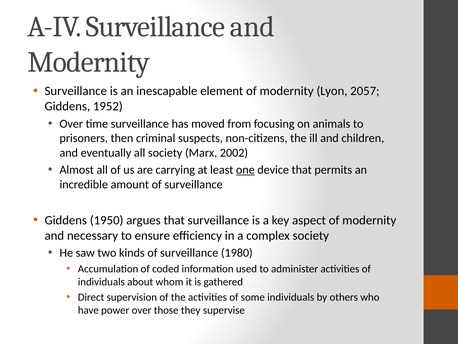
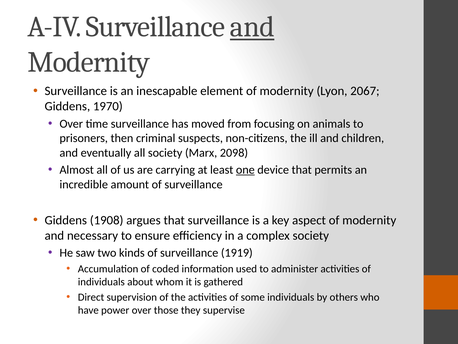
and at (252, 27) underline: none -> present
2057: 2057 -> 2067
1952: 1952 -> 1970
2002: 2002 -> 2098
1950: 1950 -> 1908
1980: 1980 -> 1919
